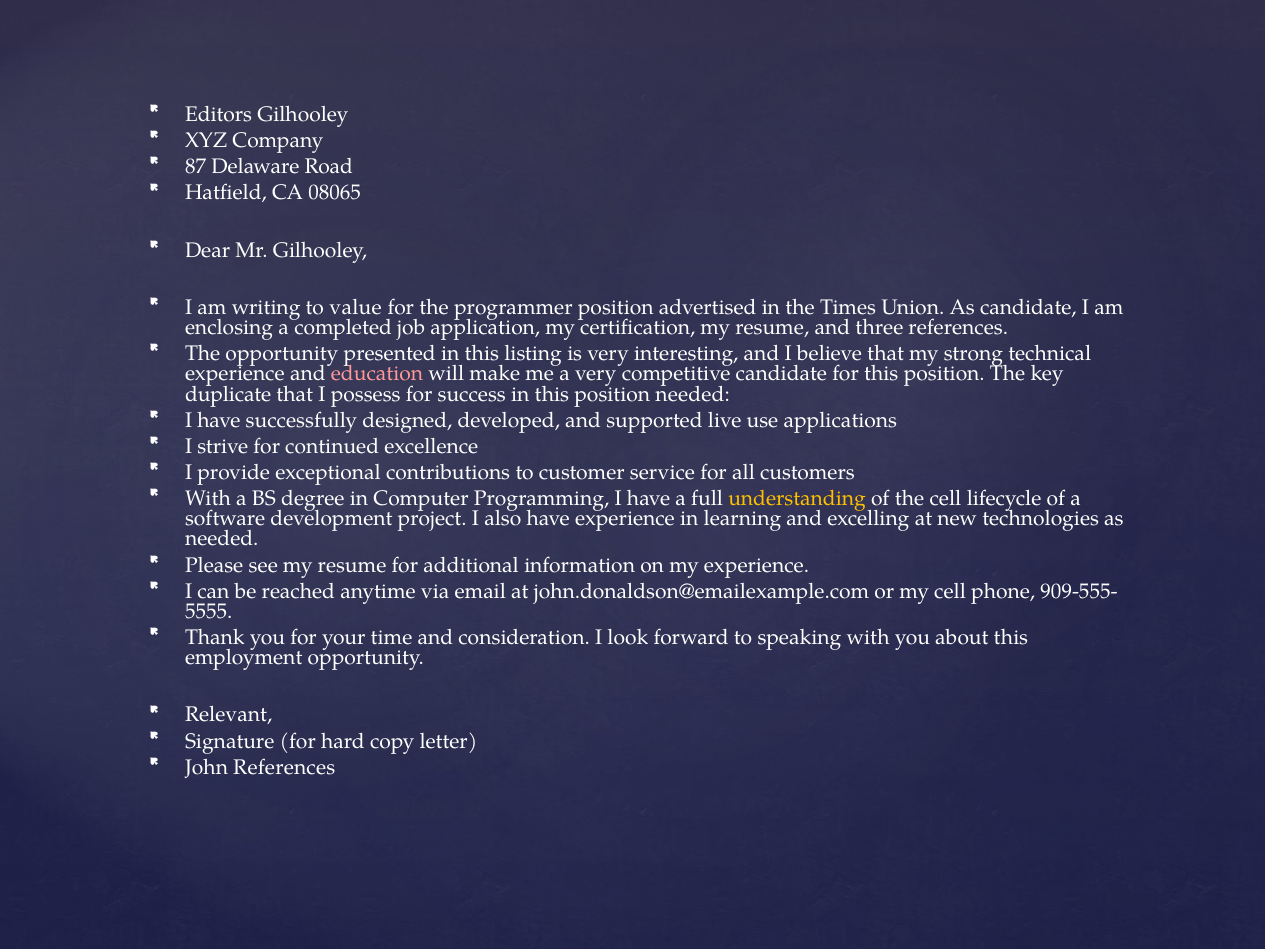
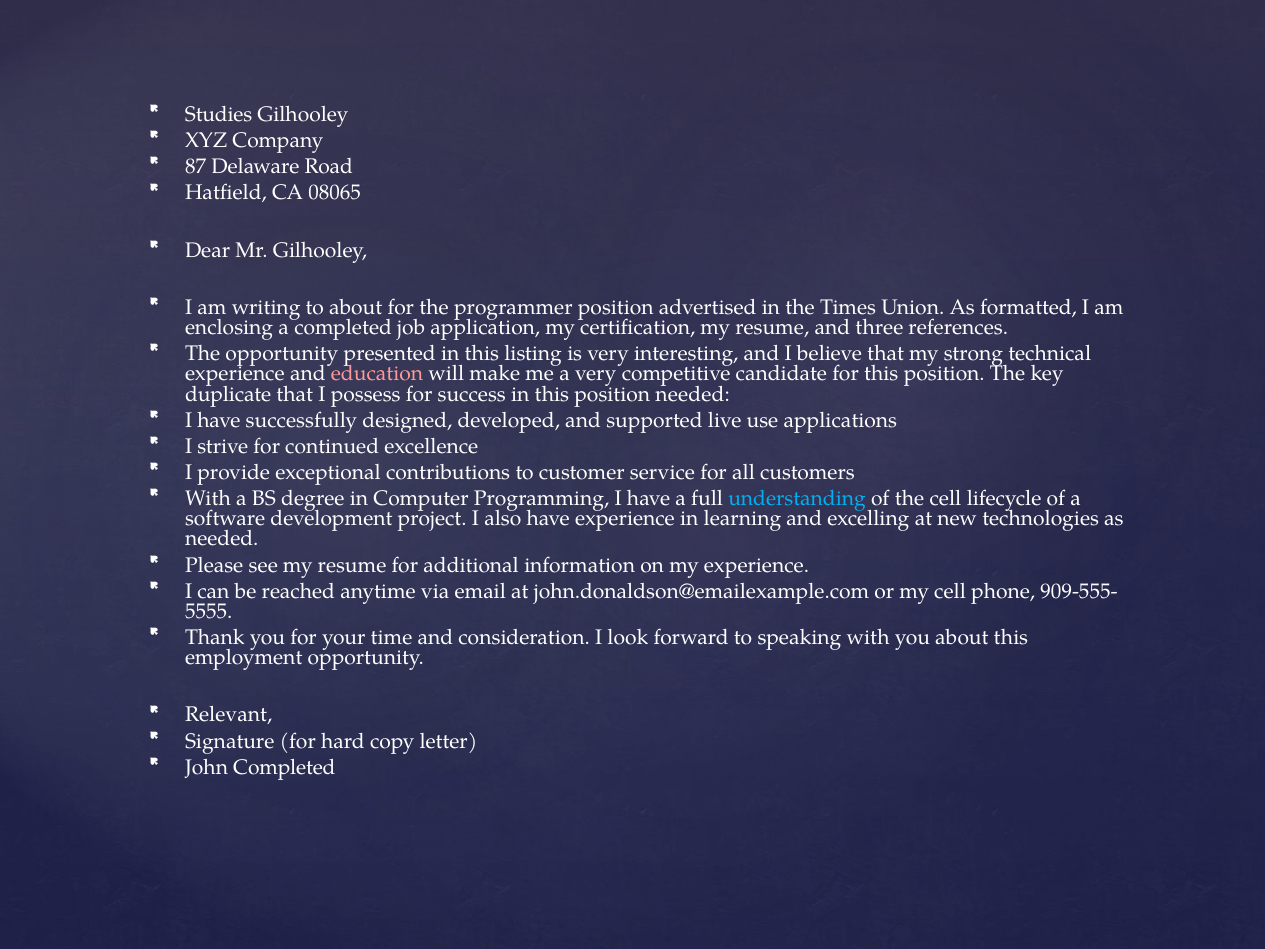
Editors: Editors -> Studies
to value: value -> about
As candidate: candidate -> formatted
understanding colour: yellow -> light blue
John References: References -> Completed
